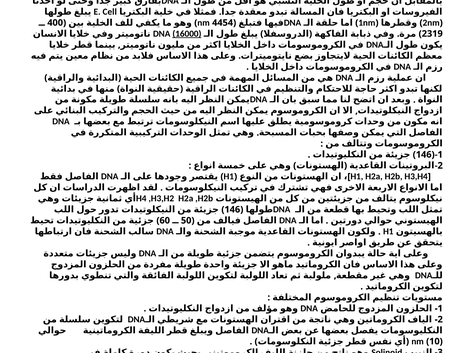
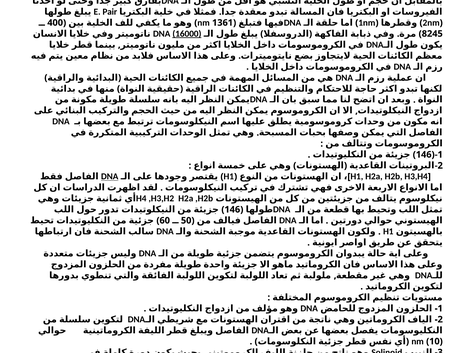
Cell: Cell -> Pair
4454: 4454 -> 1361
2319: 2319 -> 8245
DNA at (110, 177) underline: none -> present
